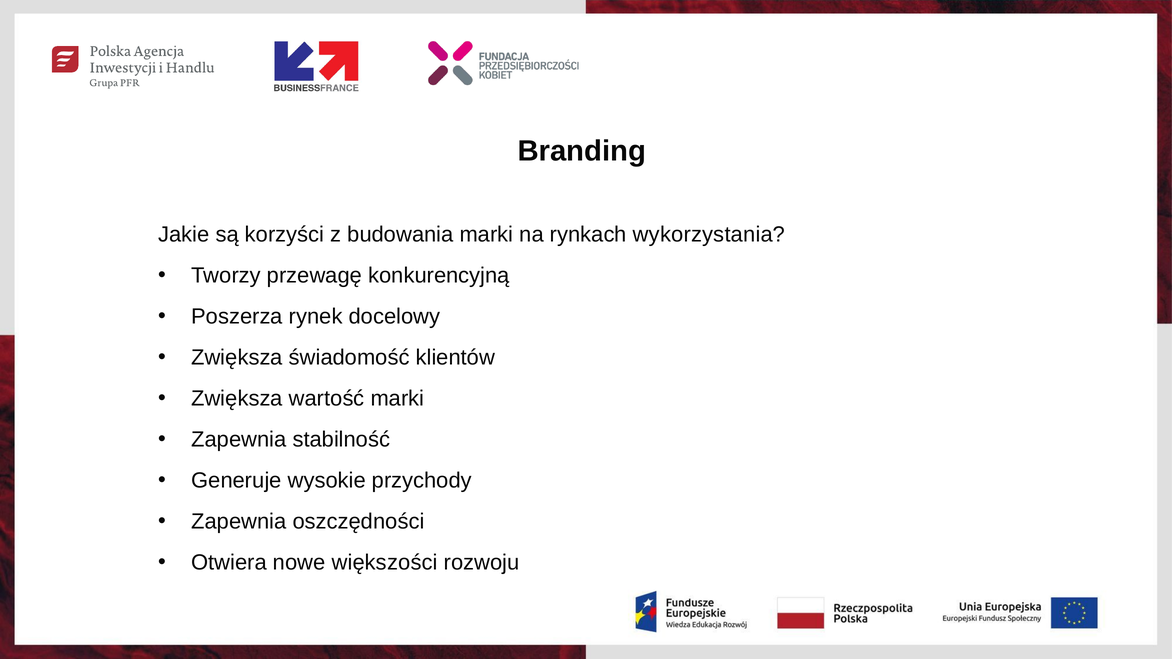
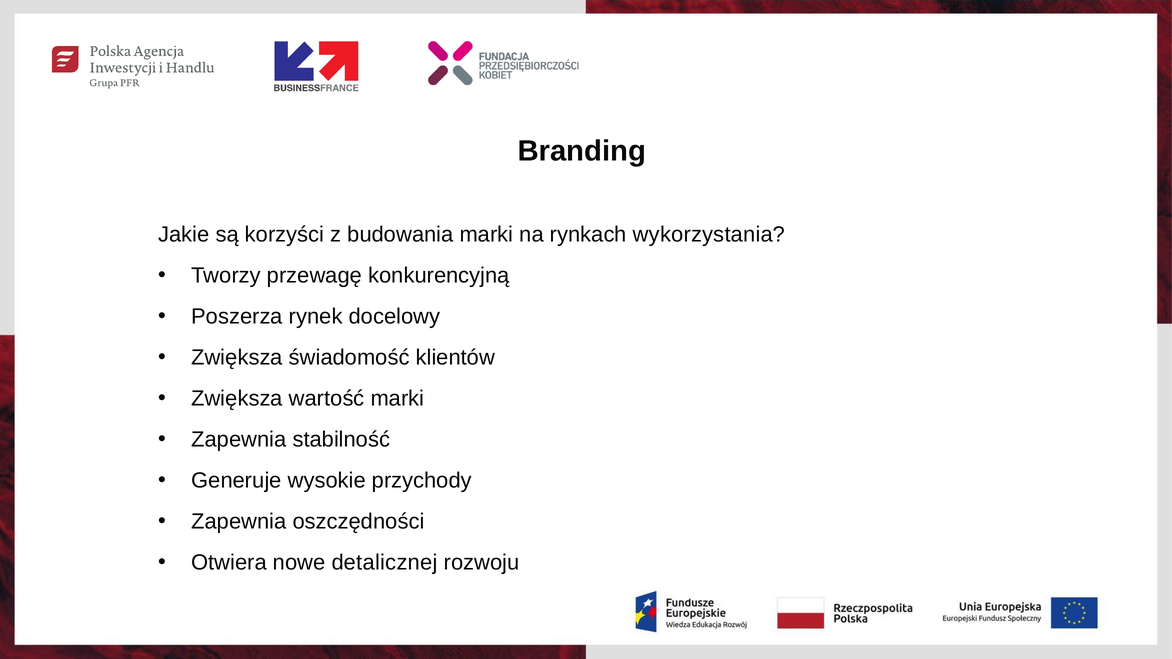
większości: większości -> detalicznej
